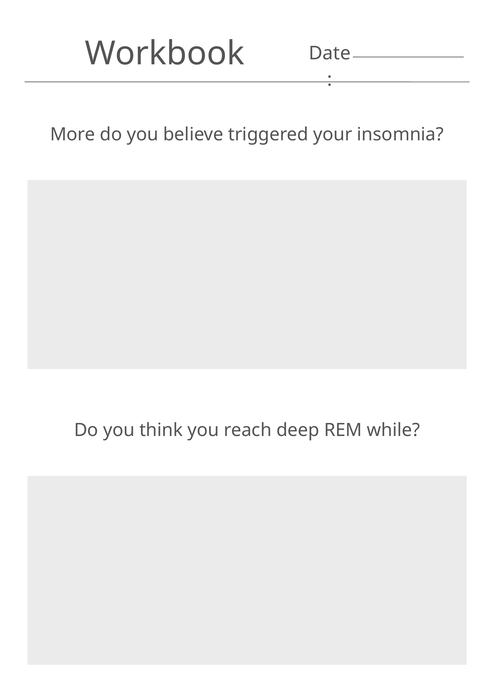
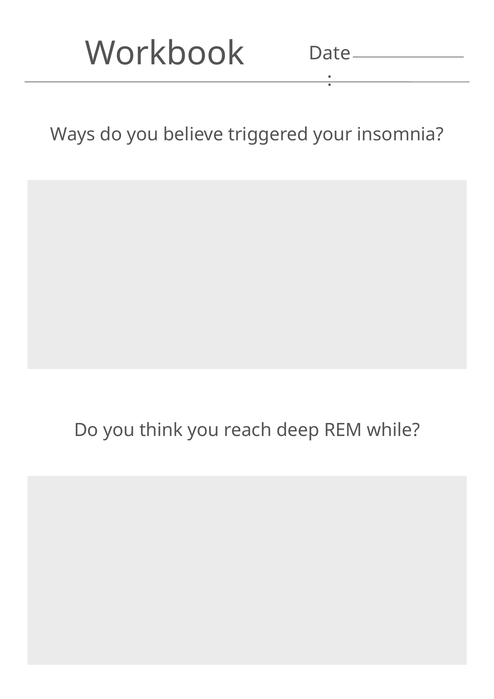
More: More -> Ways
